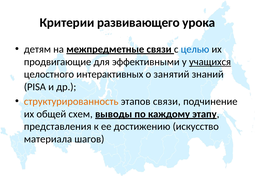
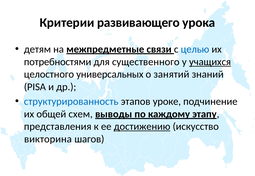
продвигающие: продвигающие -> потребностями
эффективными: эффективными -> существенного
интерактивных: интерактивных -> универсальных
структурированность colour: orange -> blue
этапов связи: связи -> уроке
достижению underline: none -> present
материала: материала -> викторина
